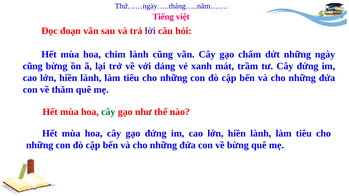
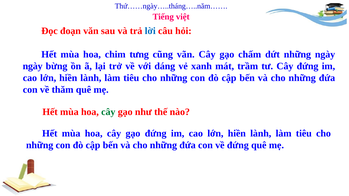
lời colour: purple -> blue
chim lành: lành -> tưng
cũng at (33, 66): cũng -> ngày
về bừng: bừng -> đứng
